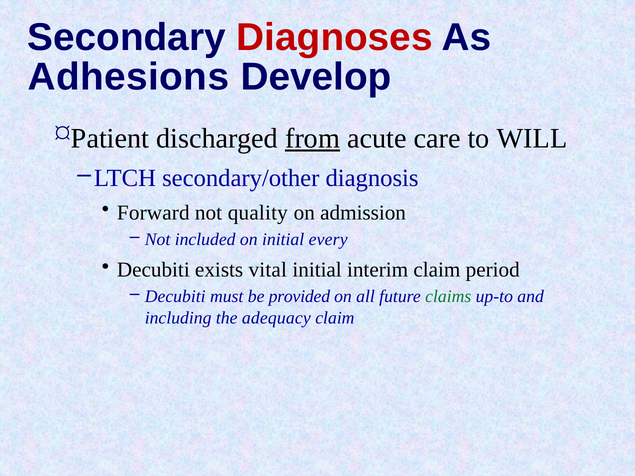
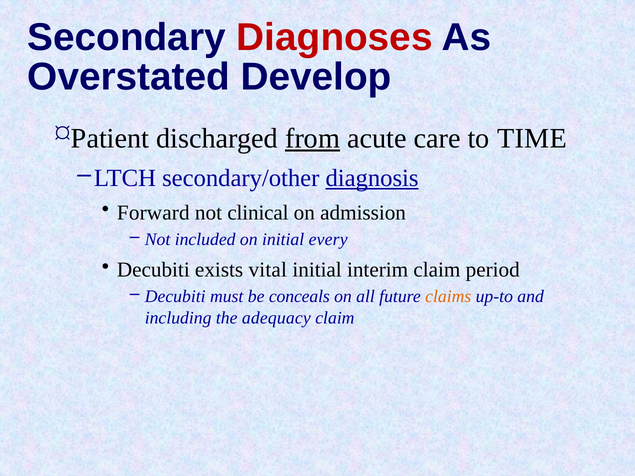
Adhesions: Adhesions -> Overstated
WILL: WILL -> TIME
diagnosis underline: none -> present
quality: quality -> clinical
provided: provided -> conceals
claims colour: green -> orange
